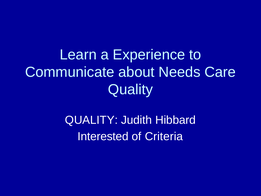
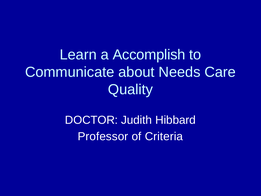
Experience: Experience -> Accomplish
QUALITY at (91, 120): QUALITY -> DOCTOR
Interested: Interested -> Professor
